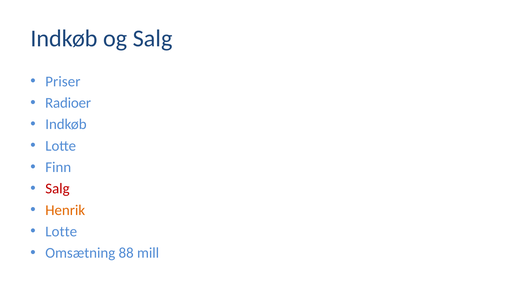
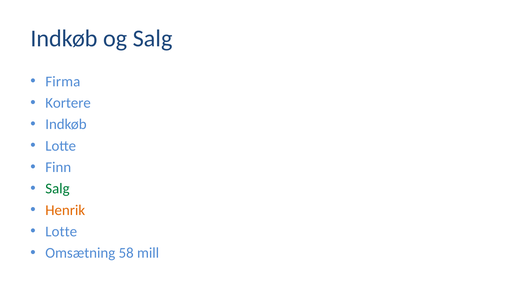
Priser: Priser -> Firma
Radioer: Radioer -> Kortere
Salg at (57, 188) colour: red -> green
88: 88 -> 58
